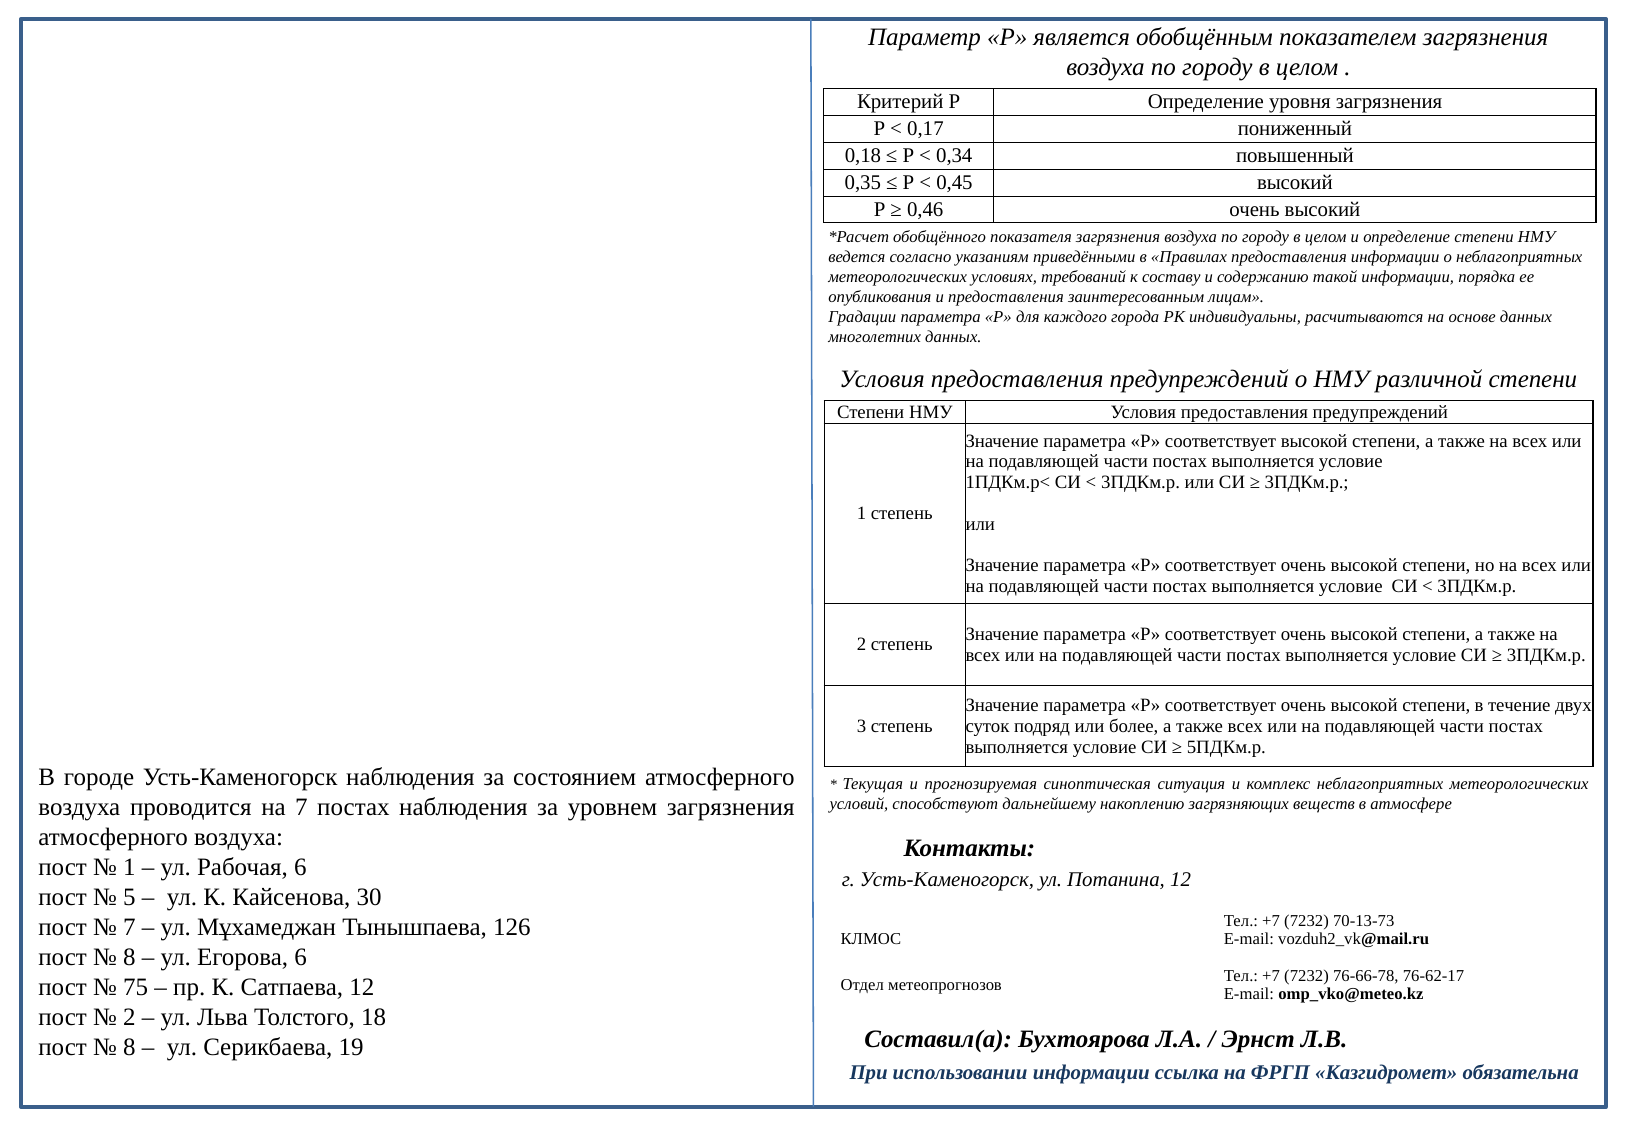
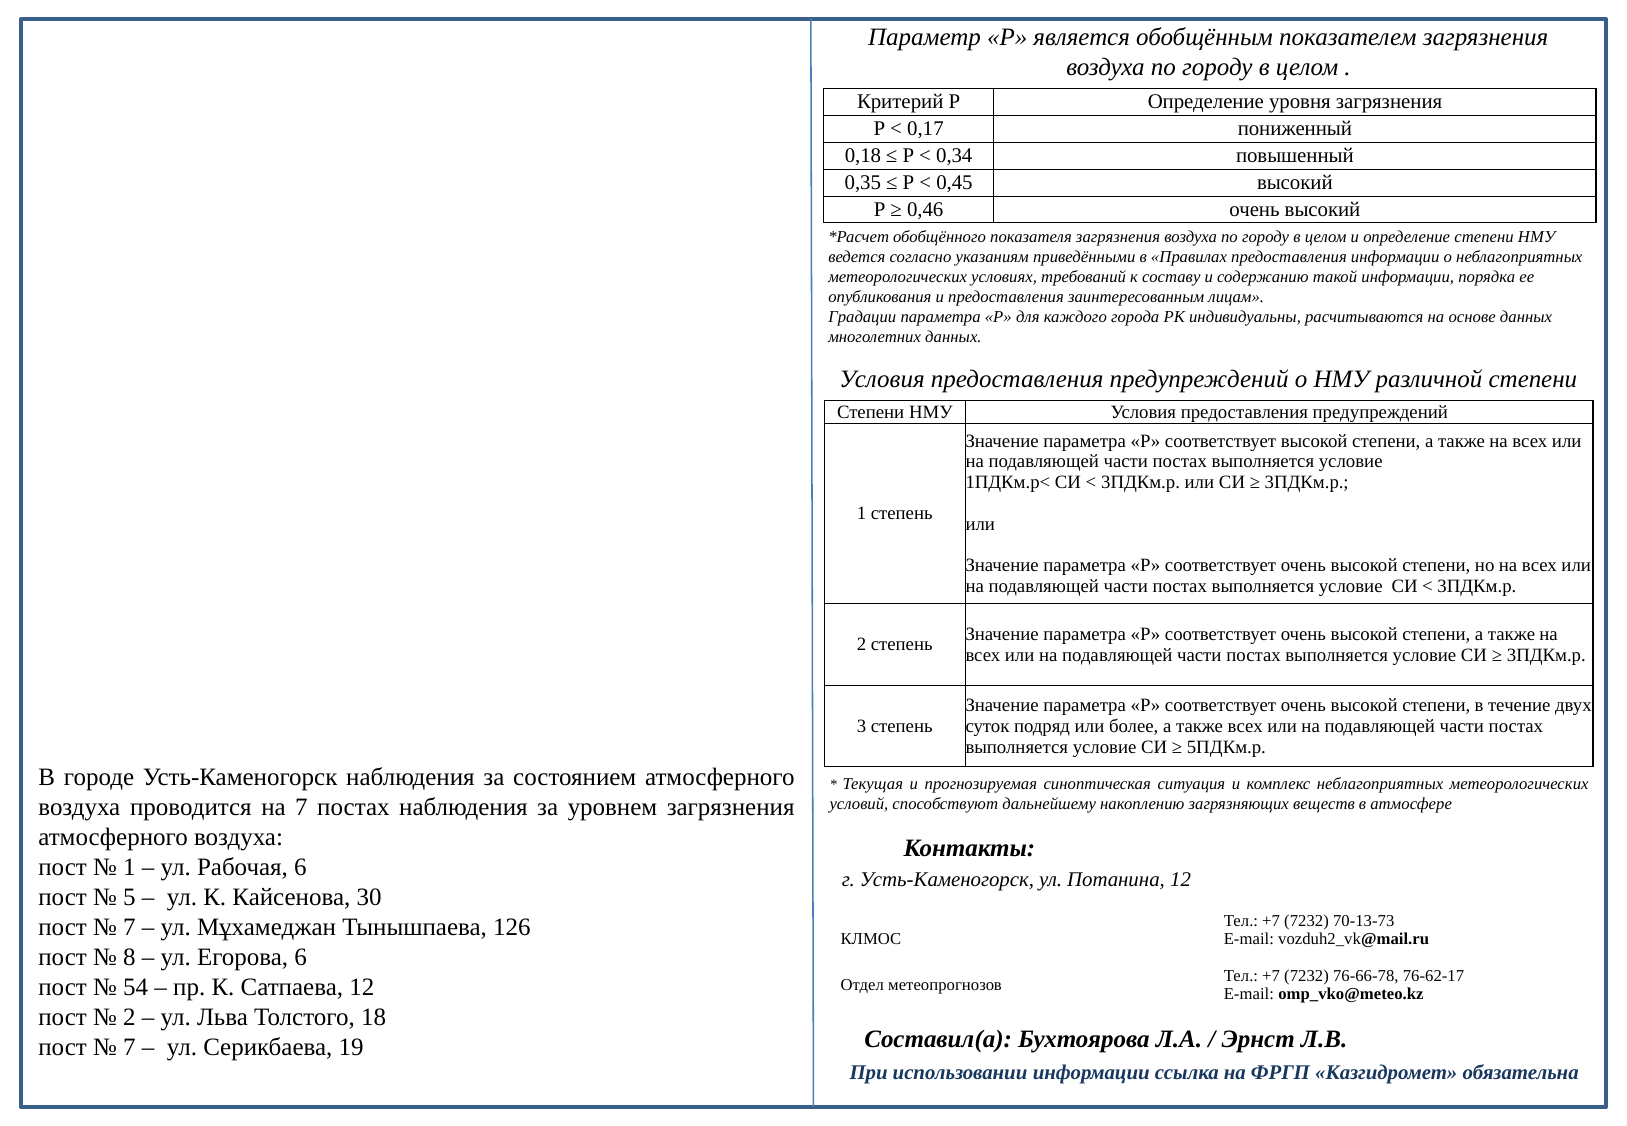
75: 75 -> 54
8 at (129, 1048): 8 -> 7
